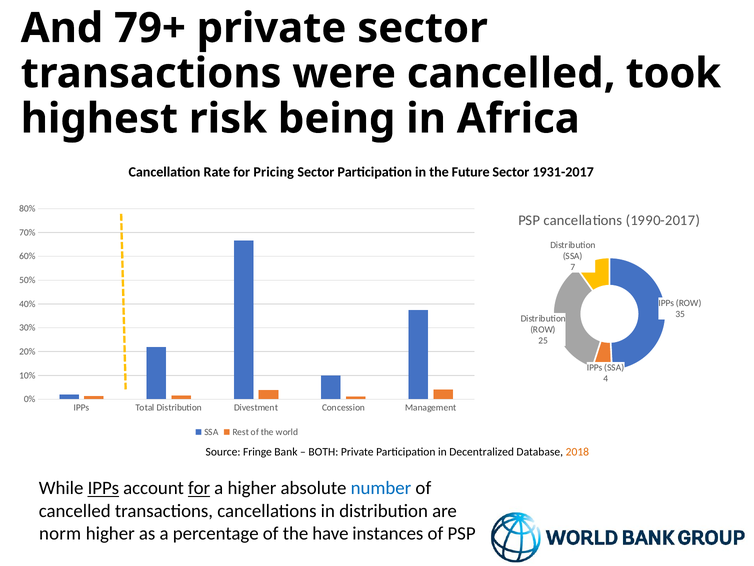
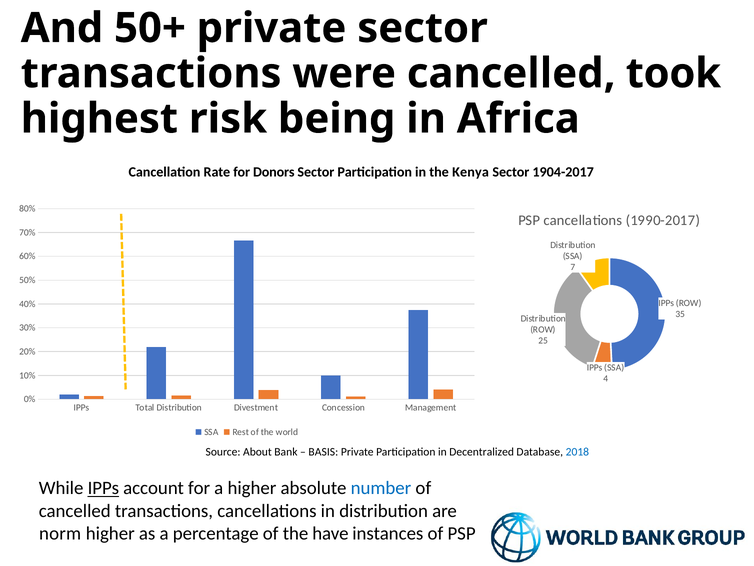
79+: 79+ -> 50+
Pricing: Pricing -> Donors
Future: Future -> Kenya
1931-2017: 1931-2017 -> 1904-2017
Fringe: Fringe -> About
BOTH: BOTH -> BASIS
2018 colour: orange -> blue
for at (199, 488) underline: present -> none
